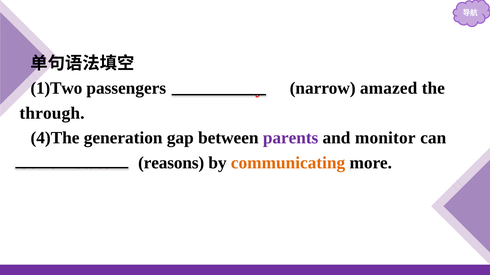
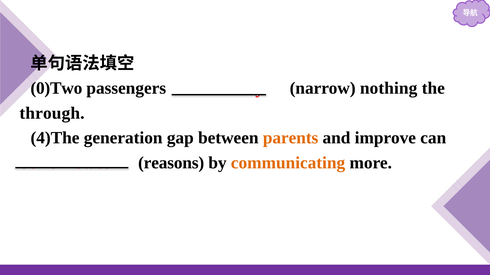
1)Two: 1)Two -> 0)Two
amazed: amazed -> nothing
parents colour: purple -> orange
monitor: monitor -> improve
